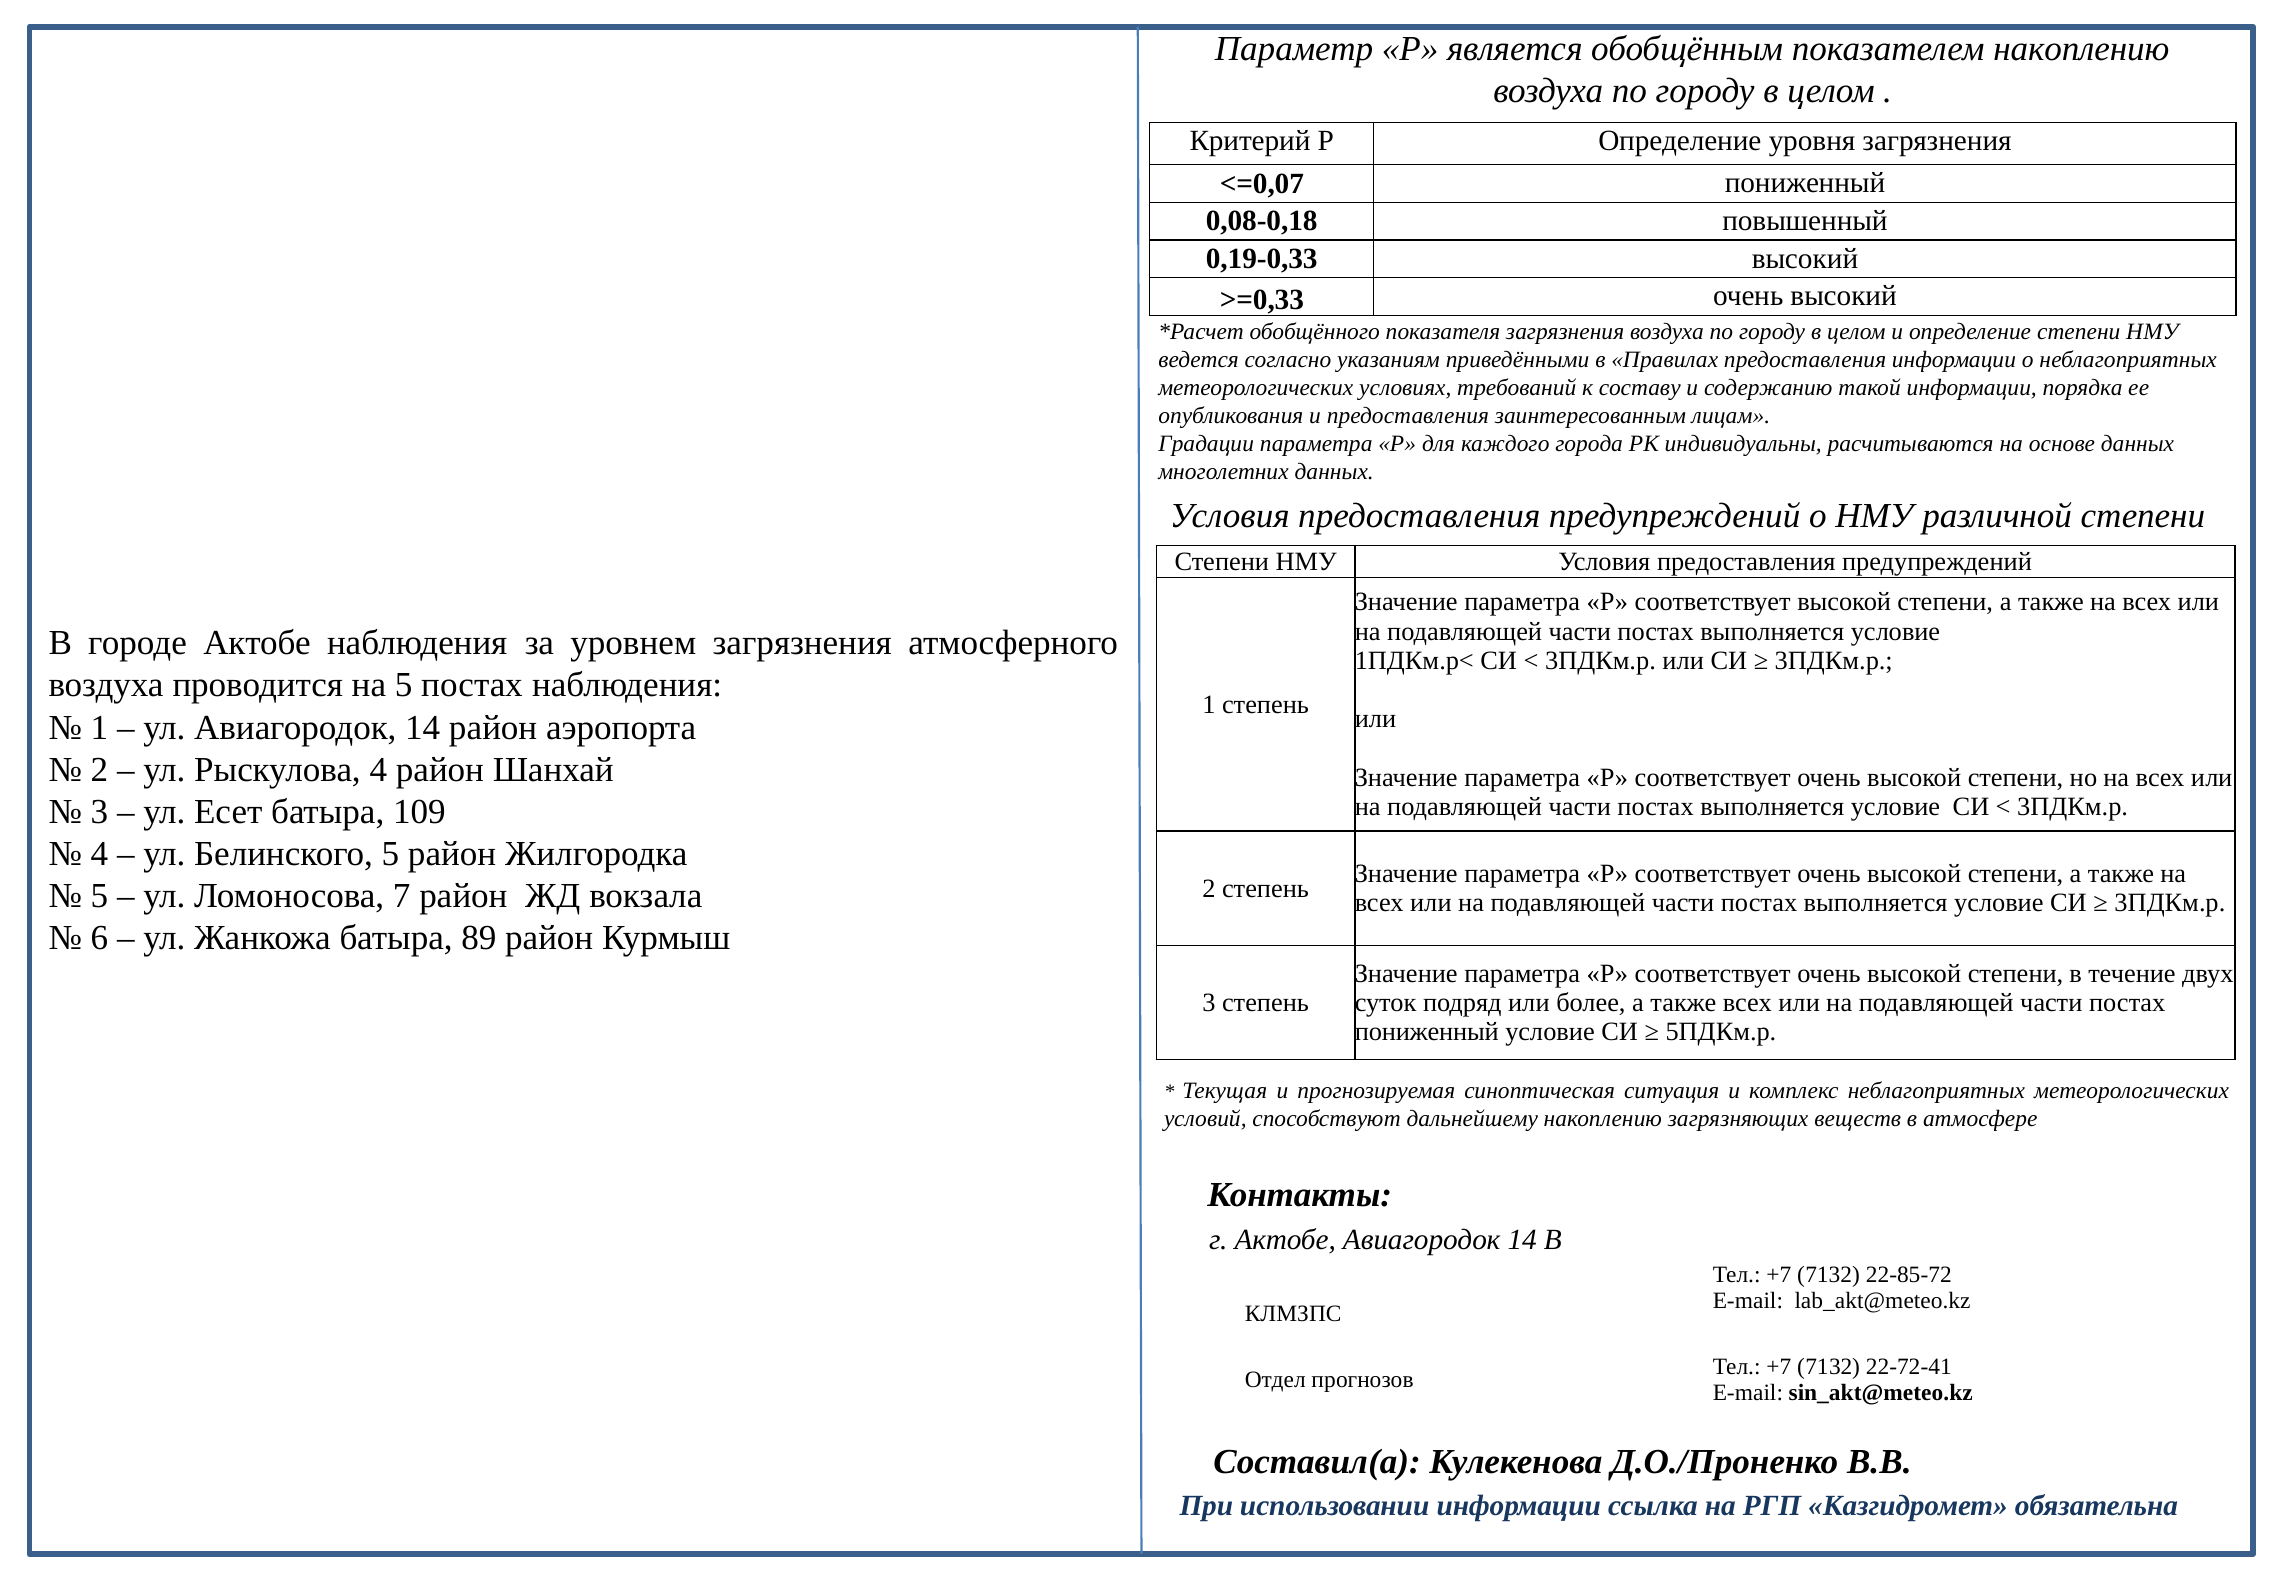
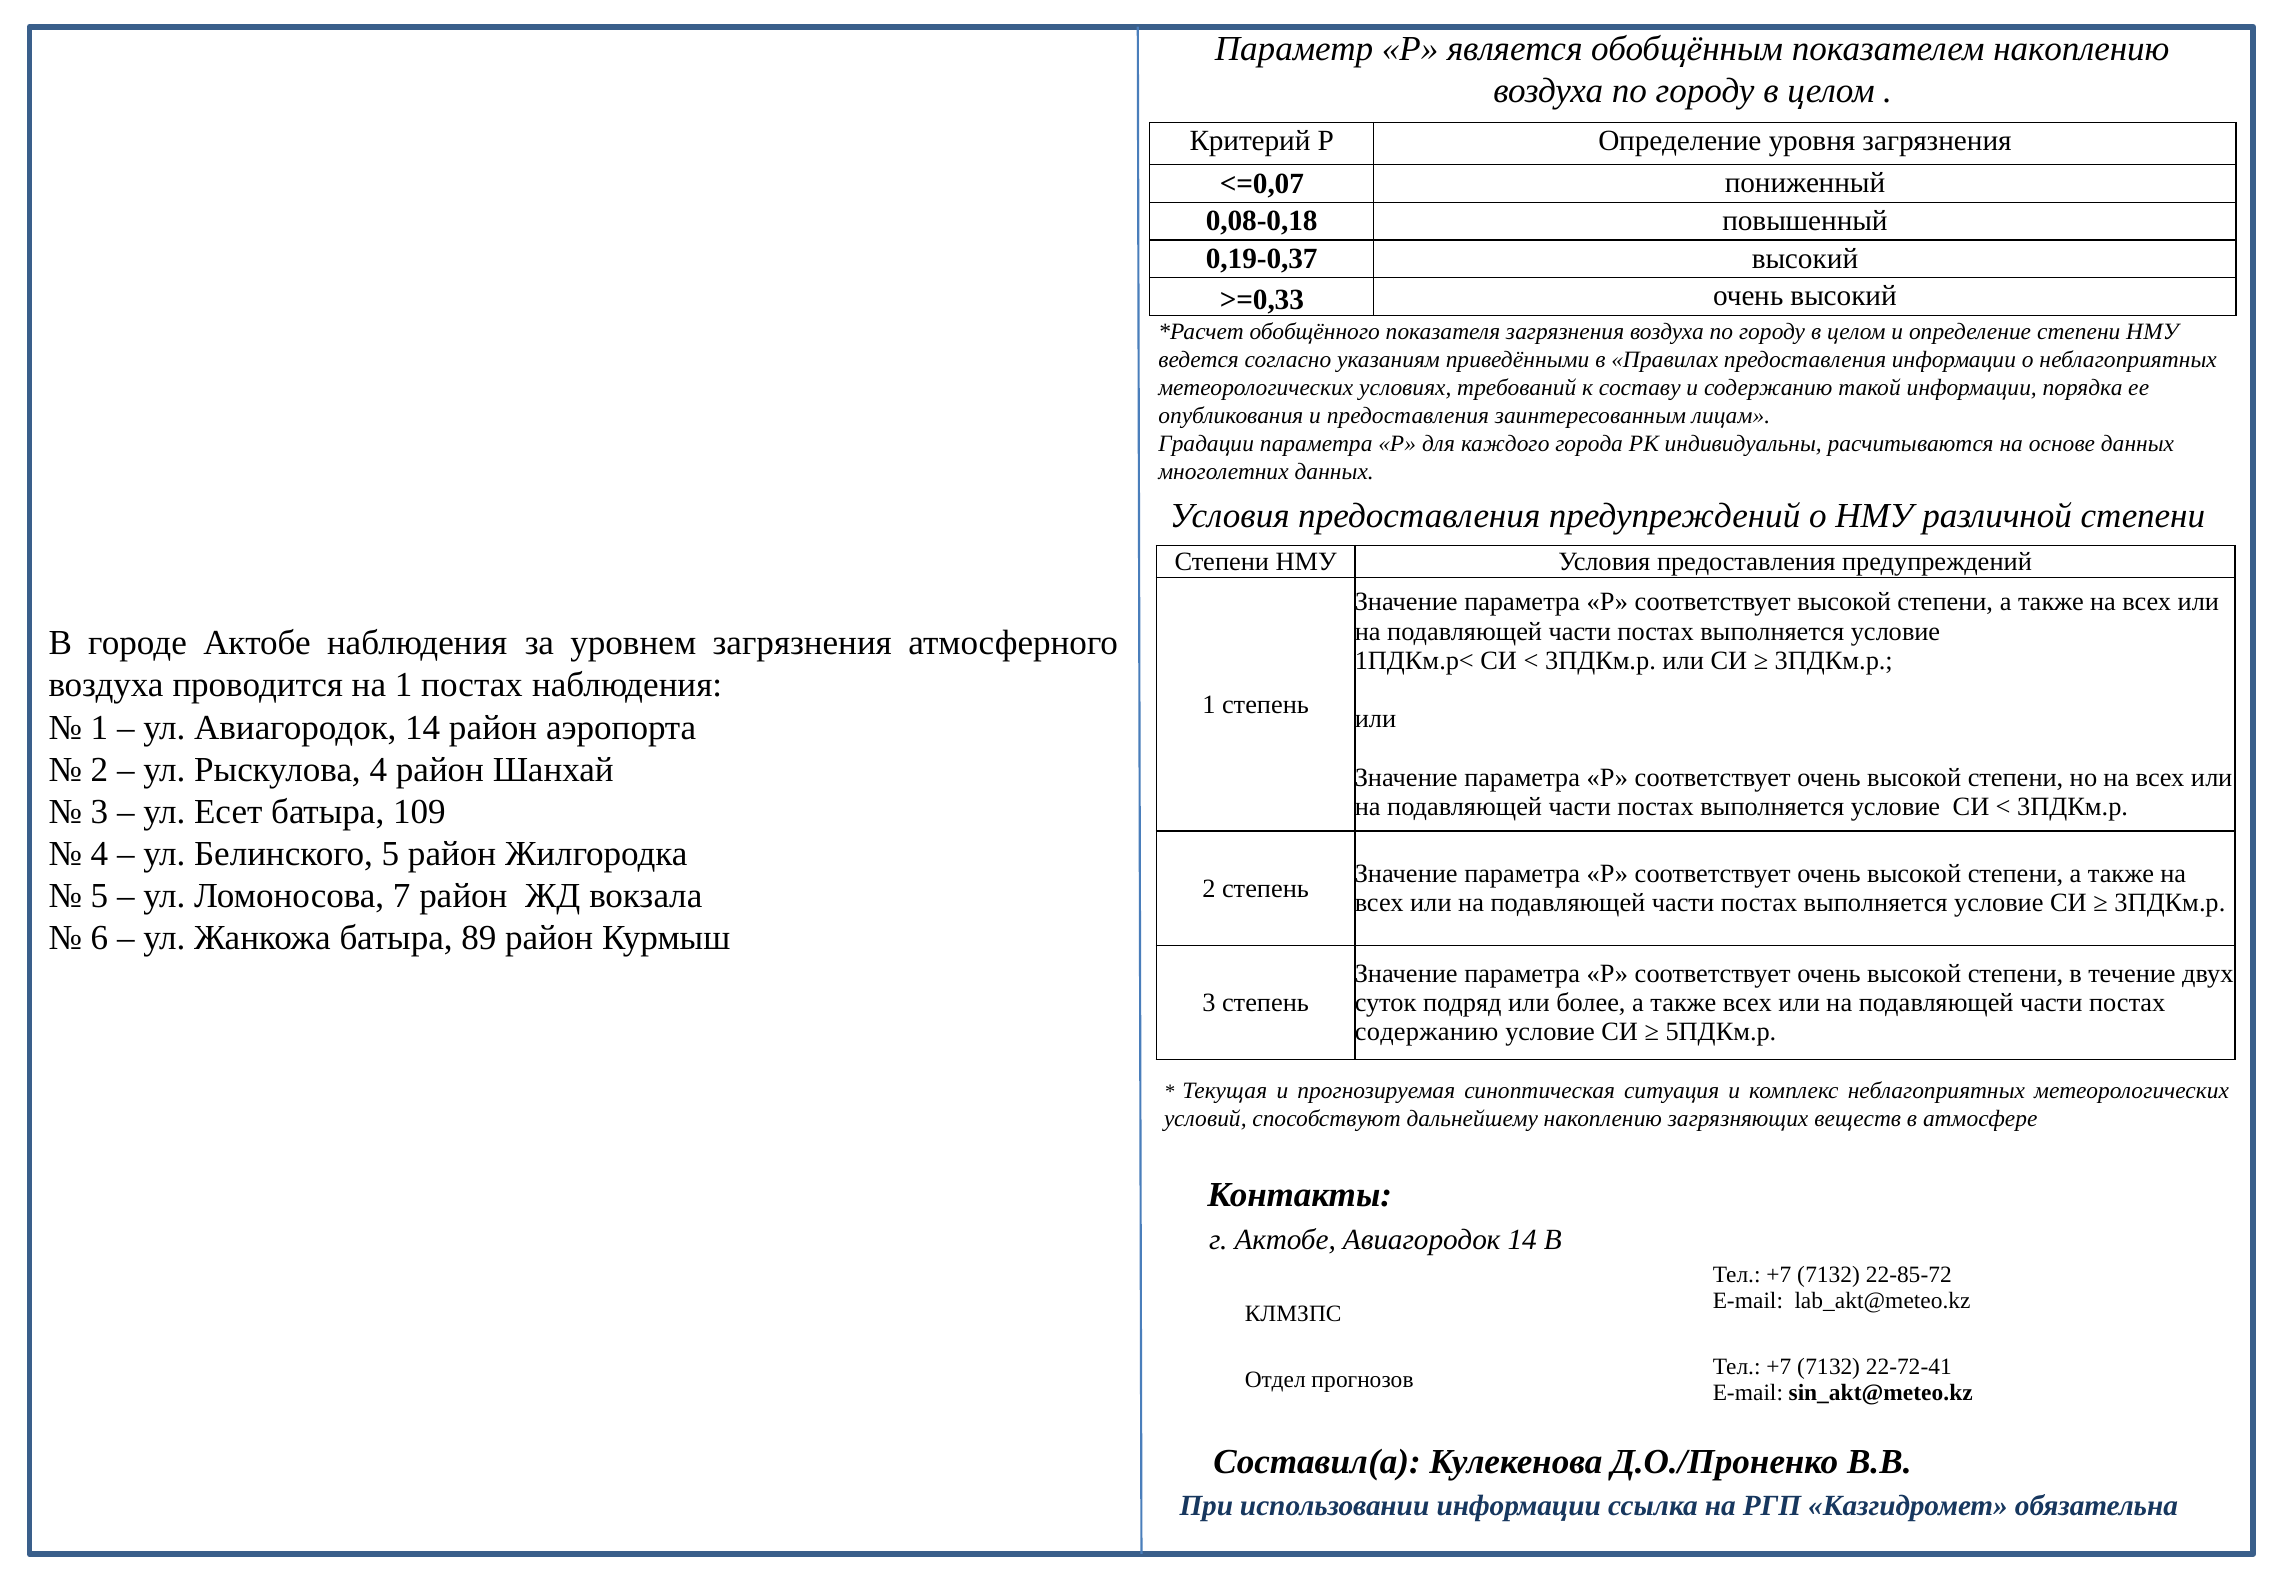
0,19-0,33: 0,19-0,33 -> 0,19-0,37
на 5: 5 -> 1
пониженный at (1427, 1031): пониженный -> содержанию
